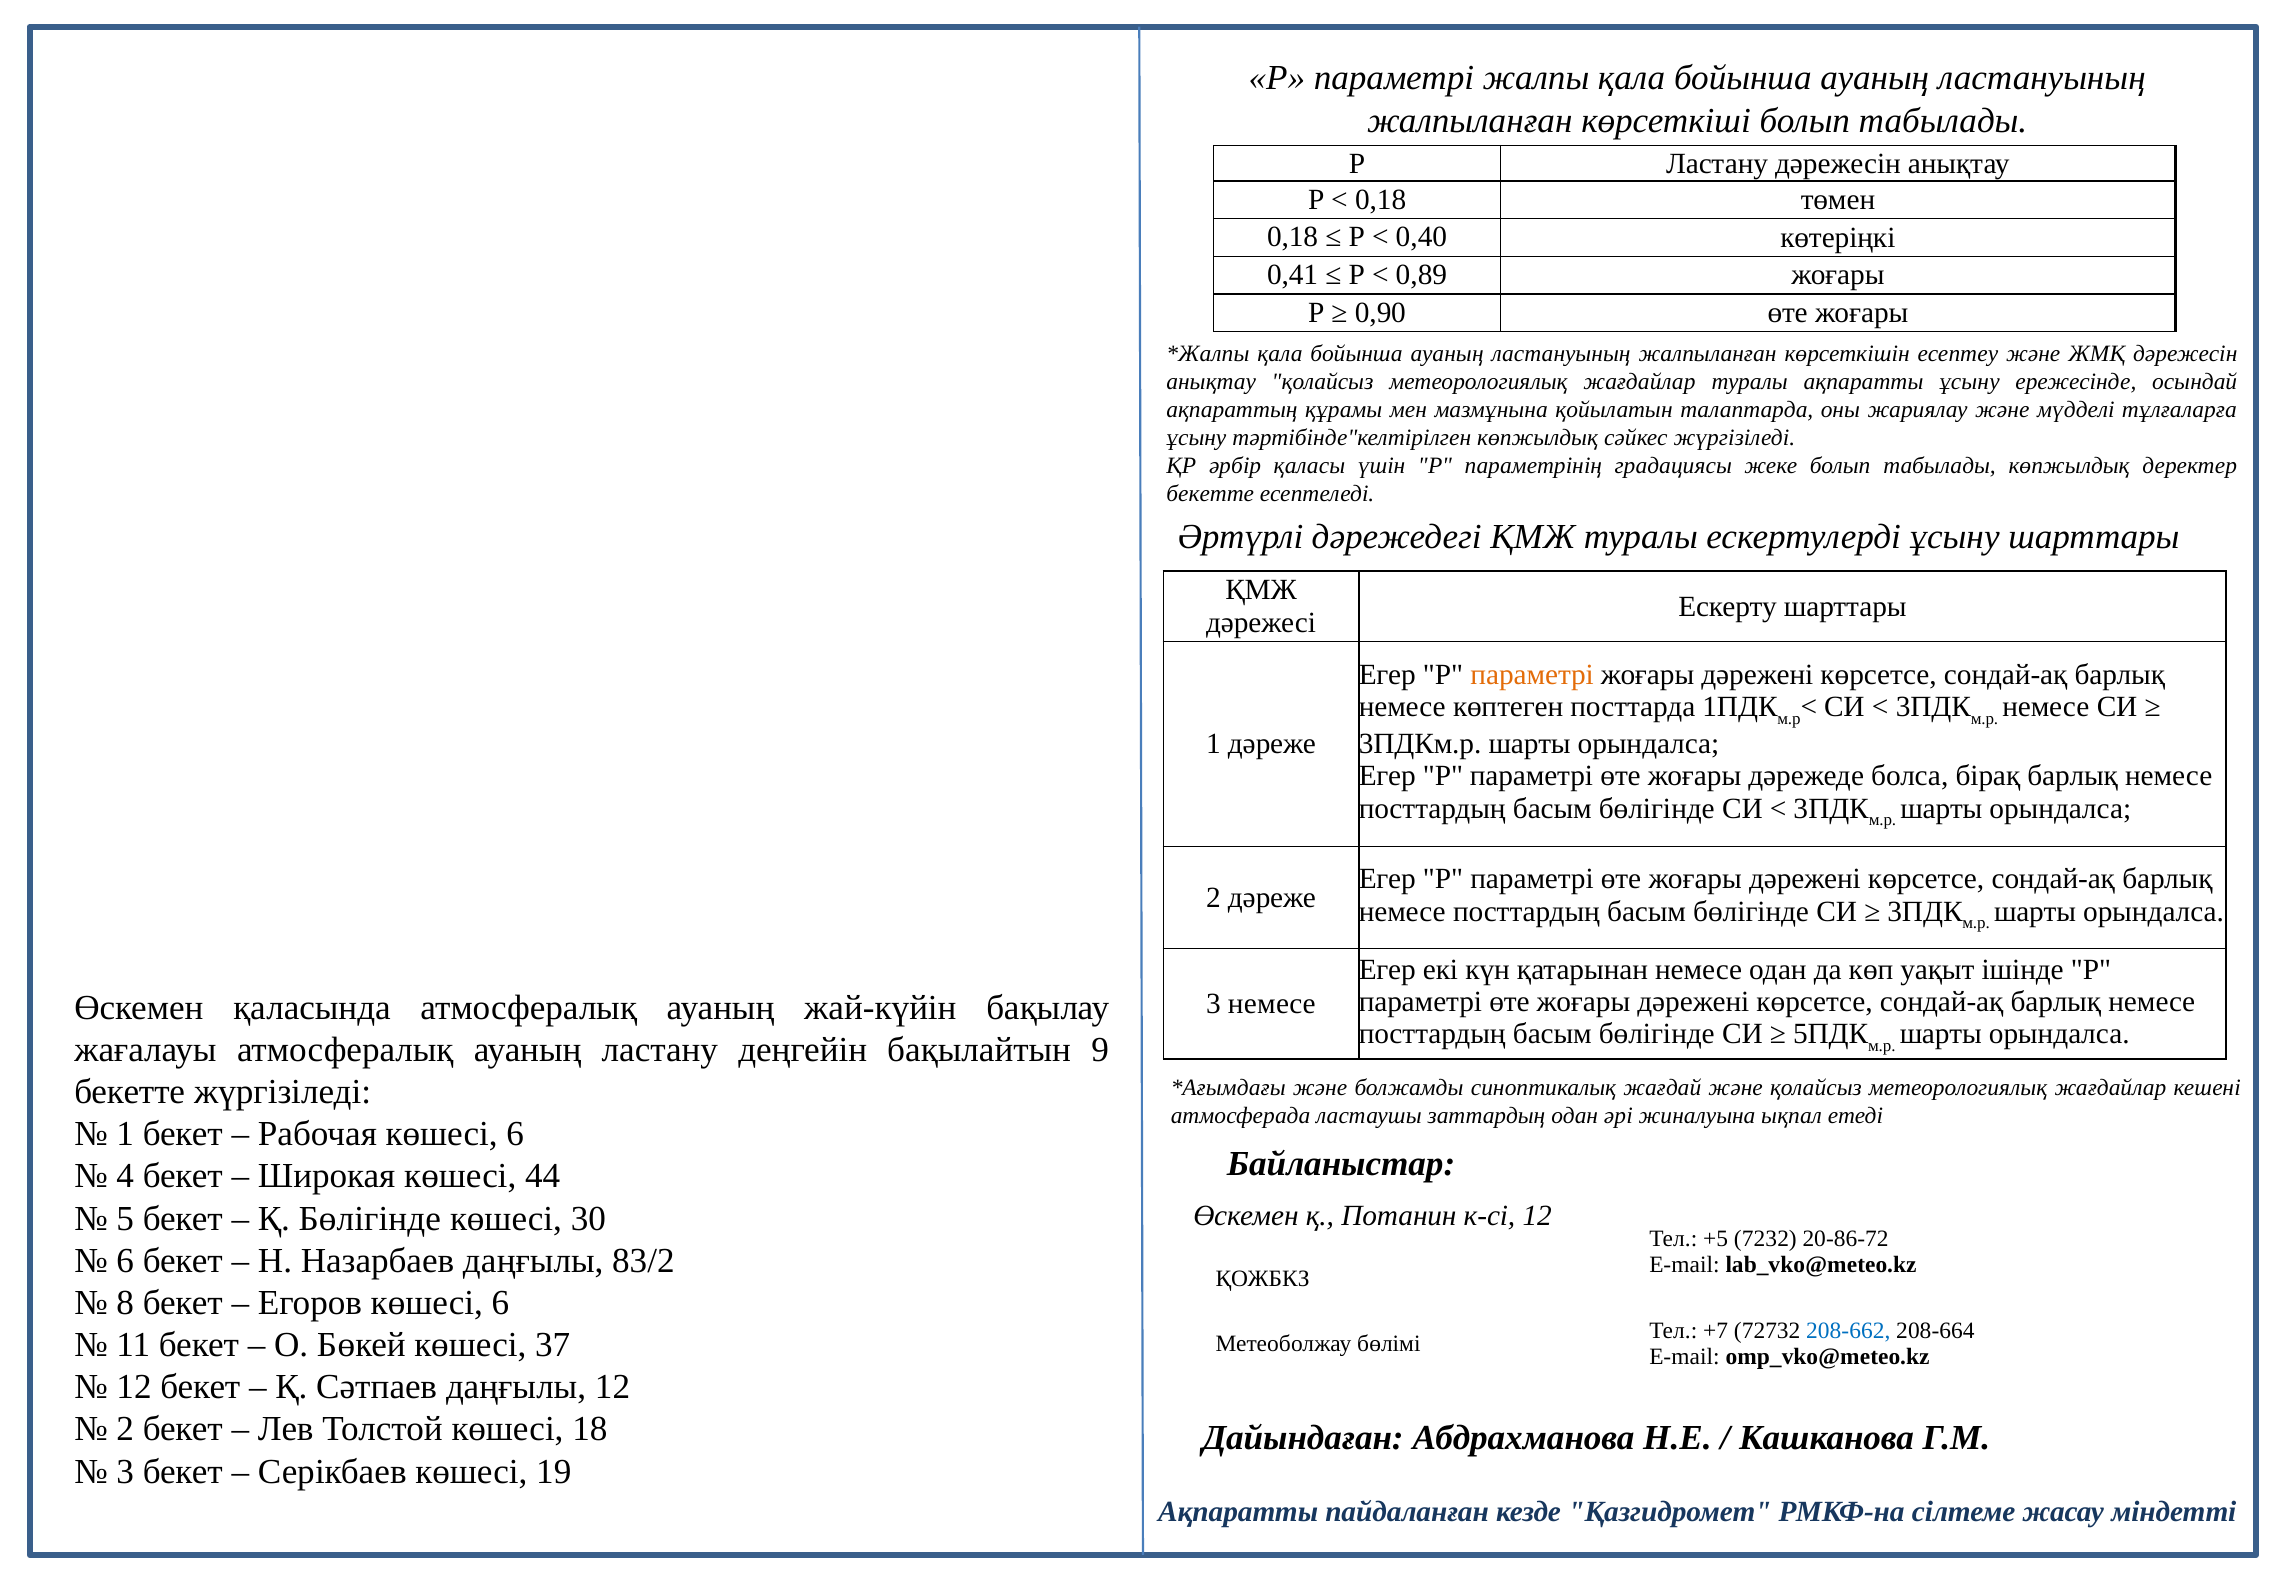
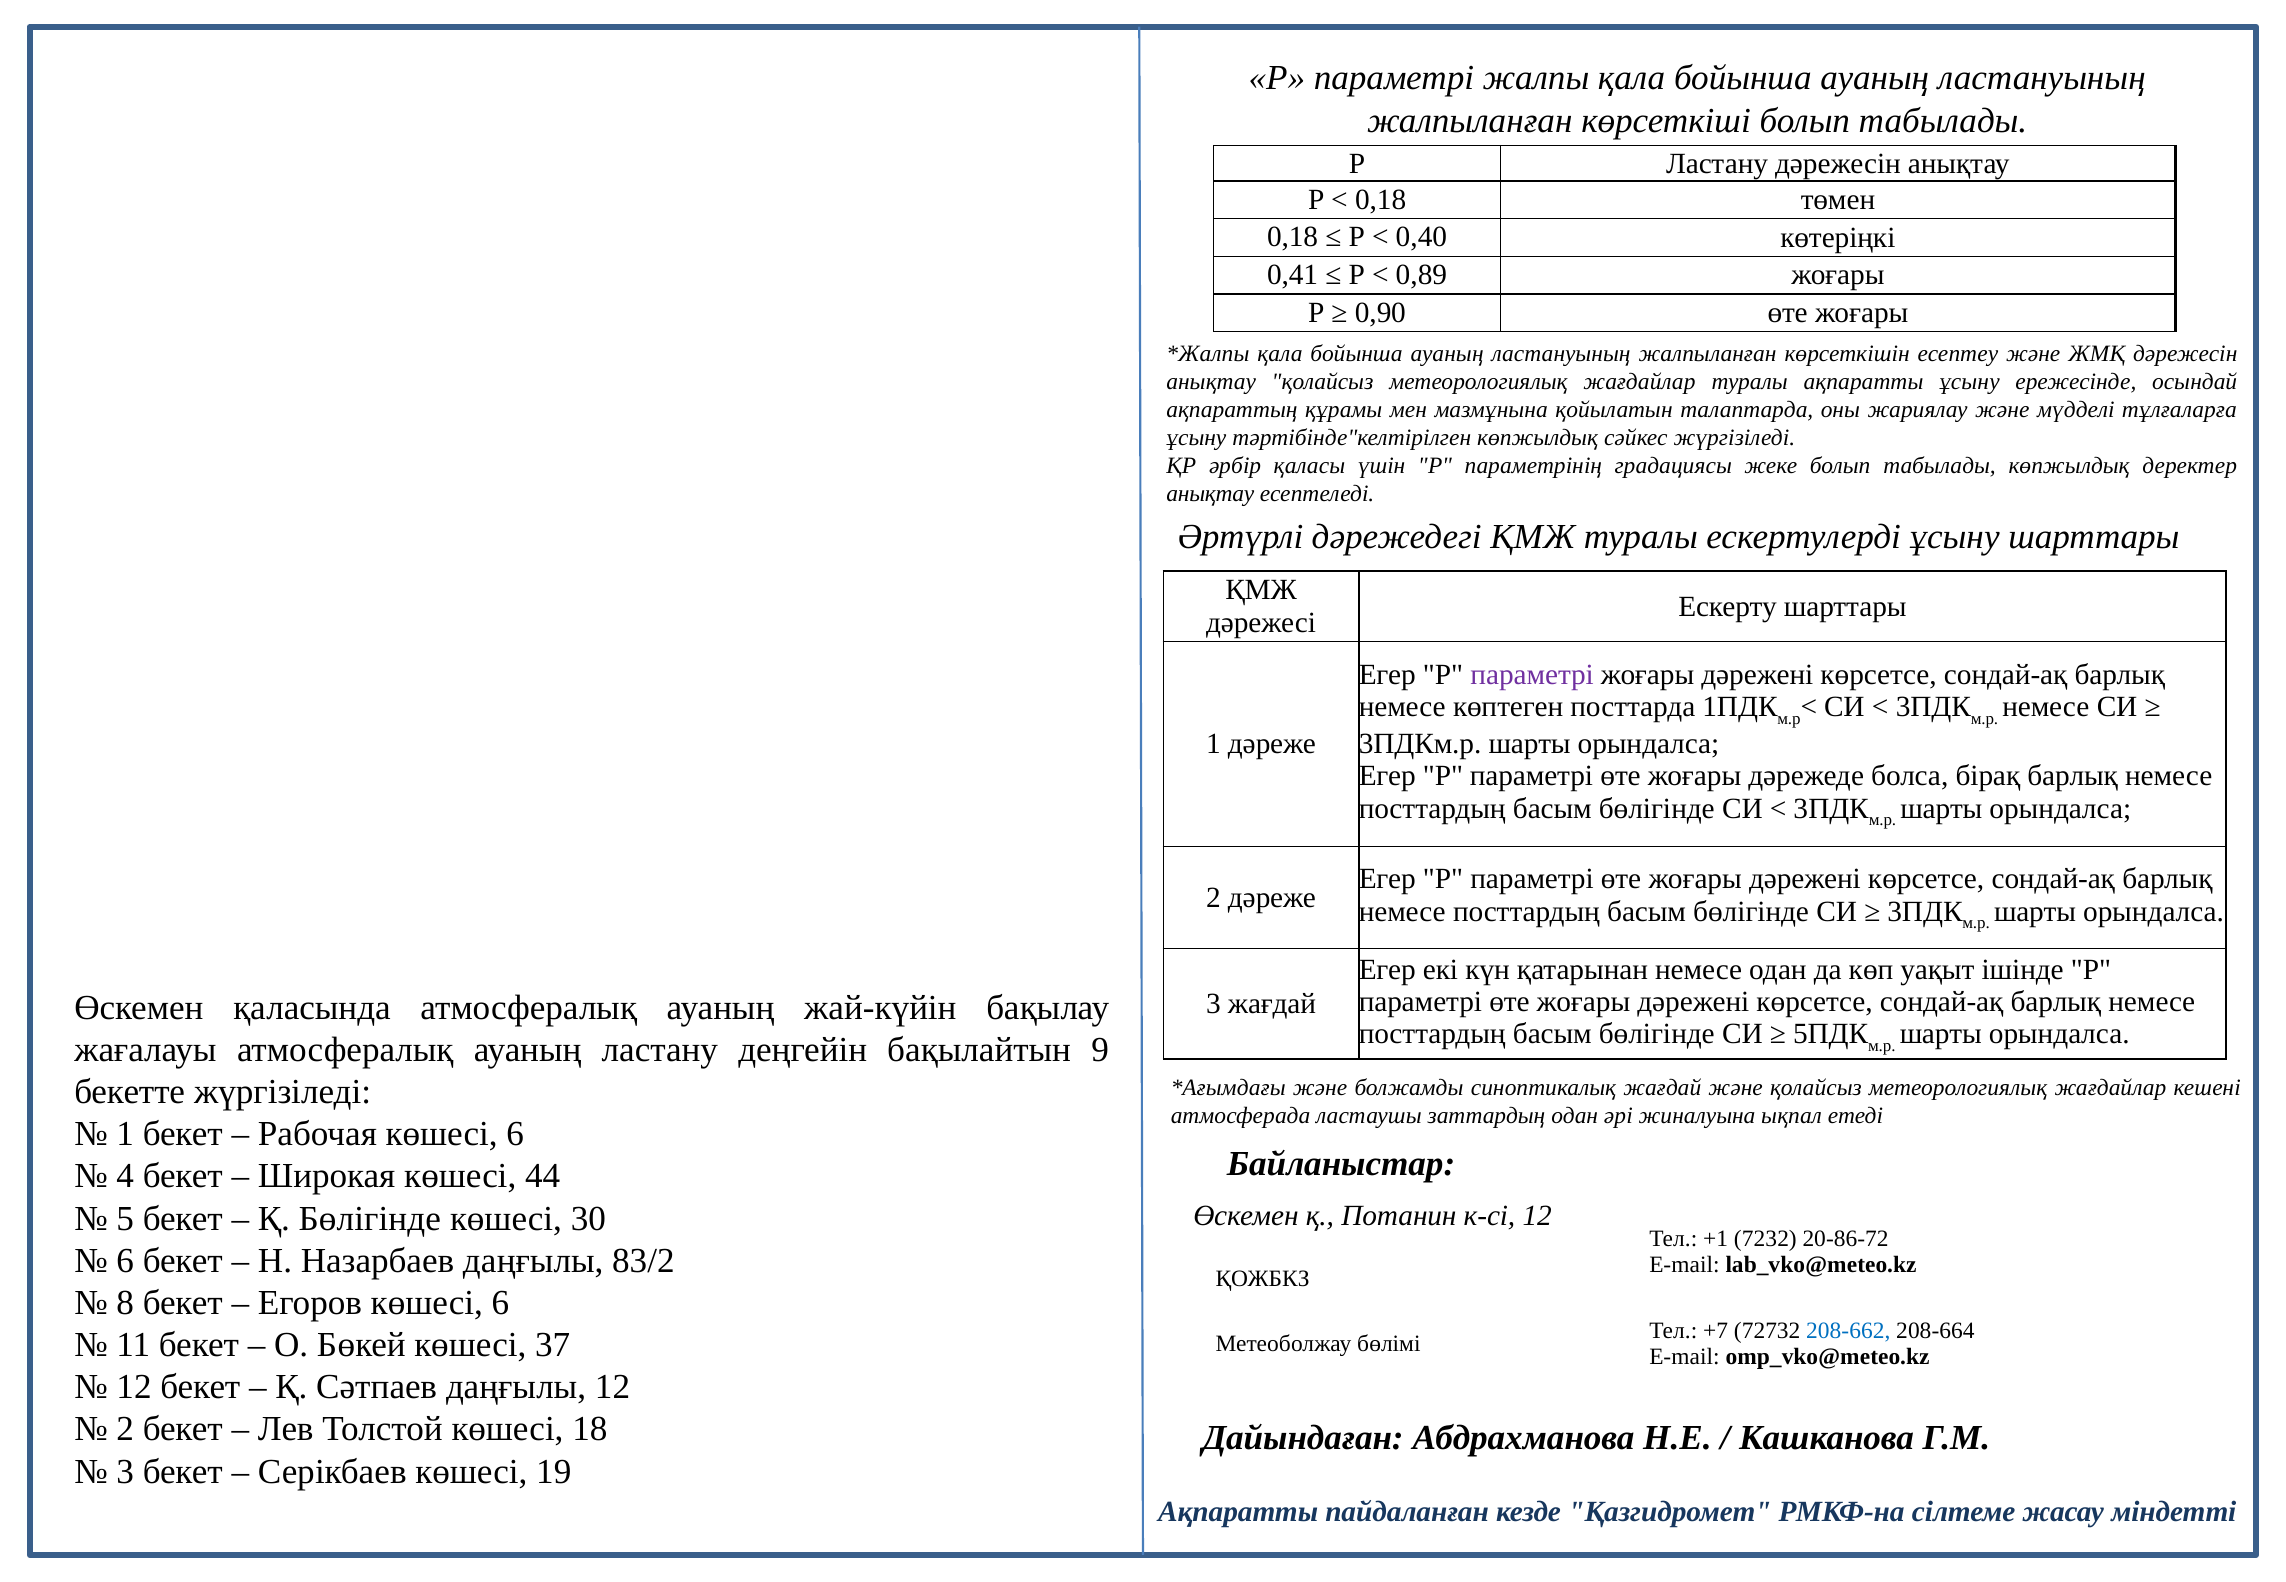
бекетте at (1210, 494): бекетте -> анықтау
параметрі at (1532, 675) colour: orange -> purple
3 немесе: немесе -> жағдай
+5: +5 -> +1
